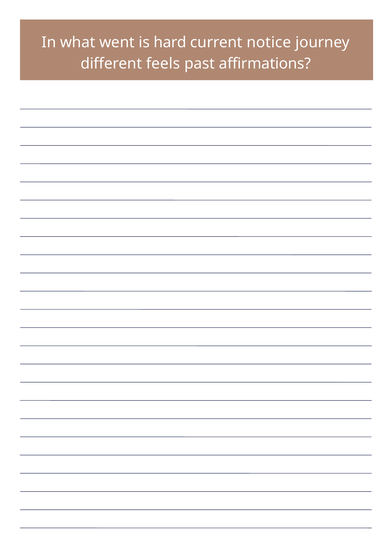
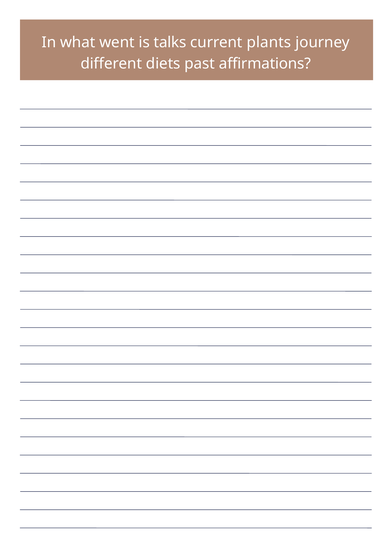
hard: hard -> talks
notice: notice -> plants
feels: feels -> diets
